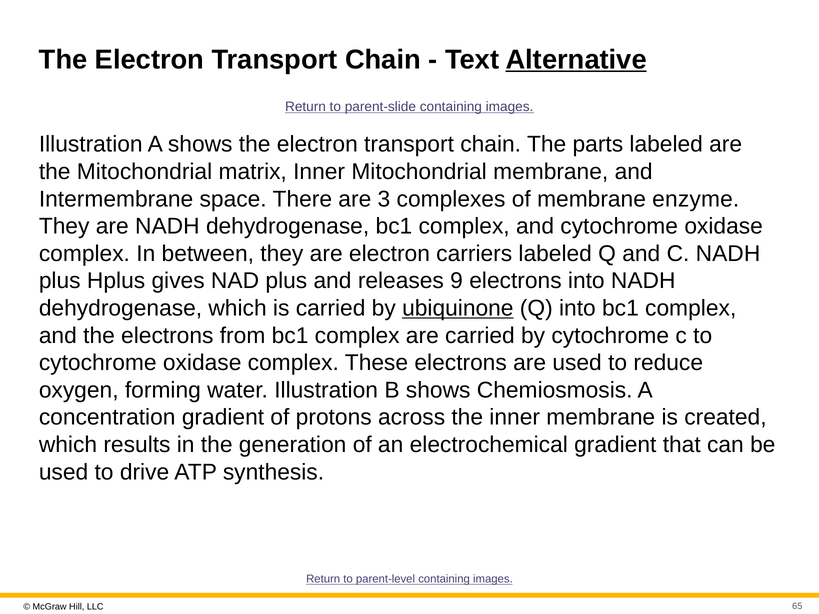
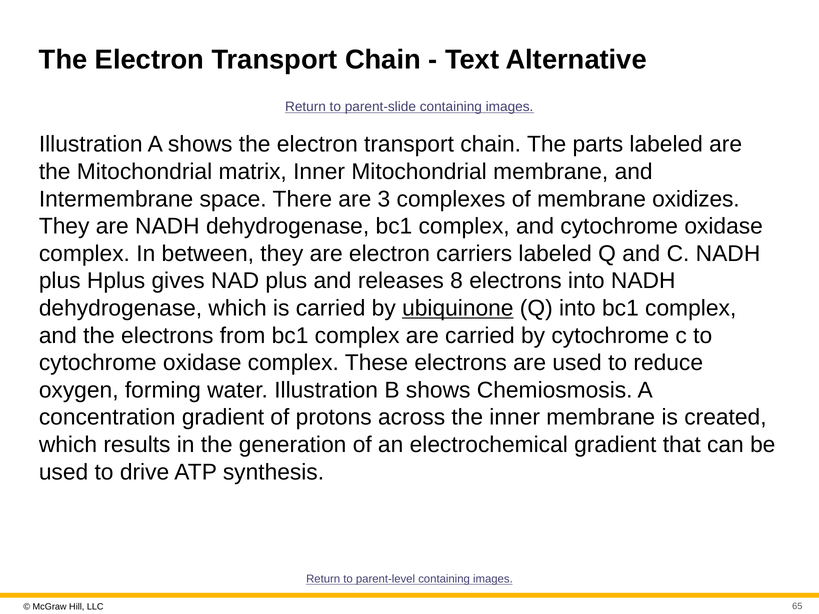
Alternative underline: present -> none
enzyme: enzyme -> oxidizes
9: 9 -> 8
